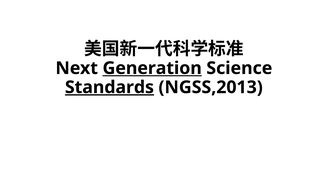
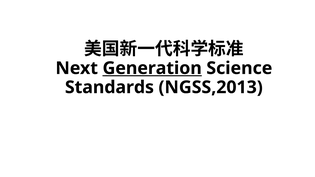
Standards underline: present -> none
